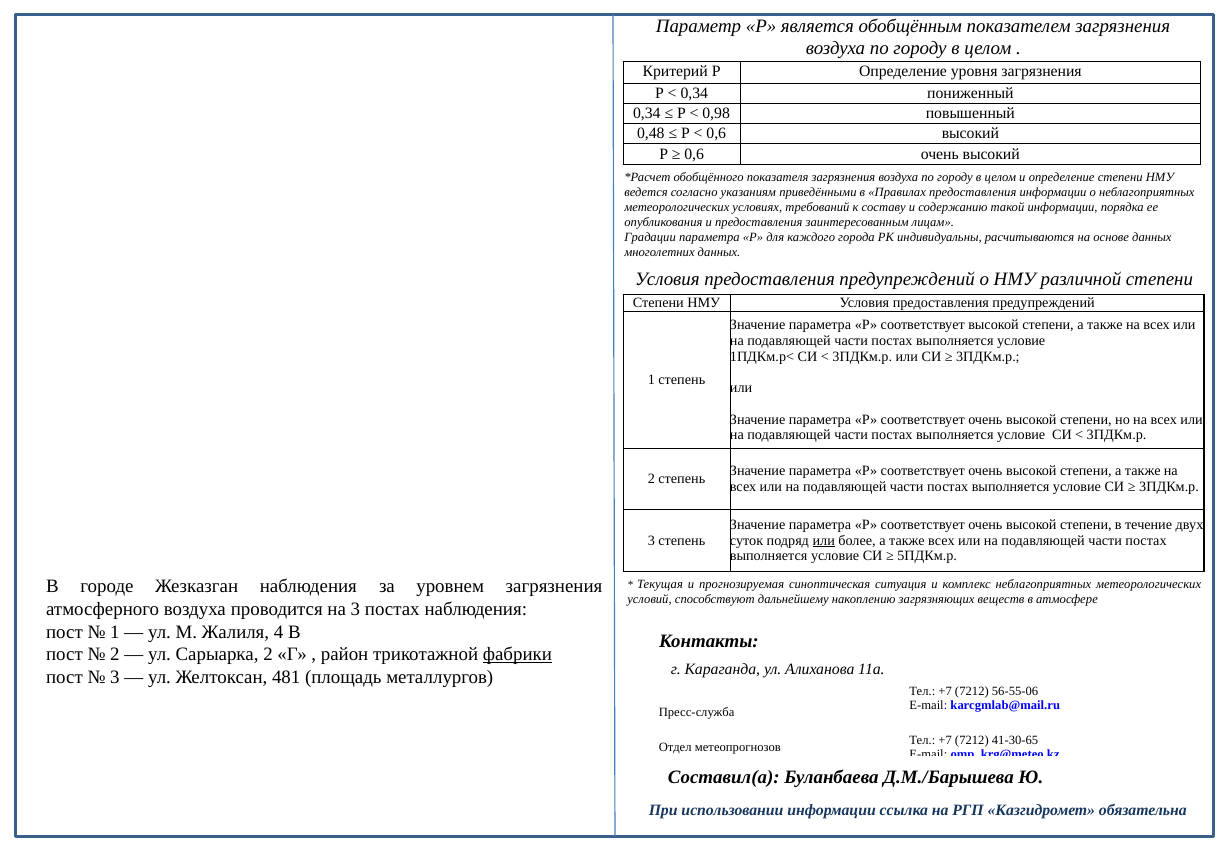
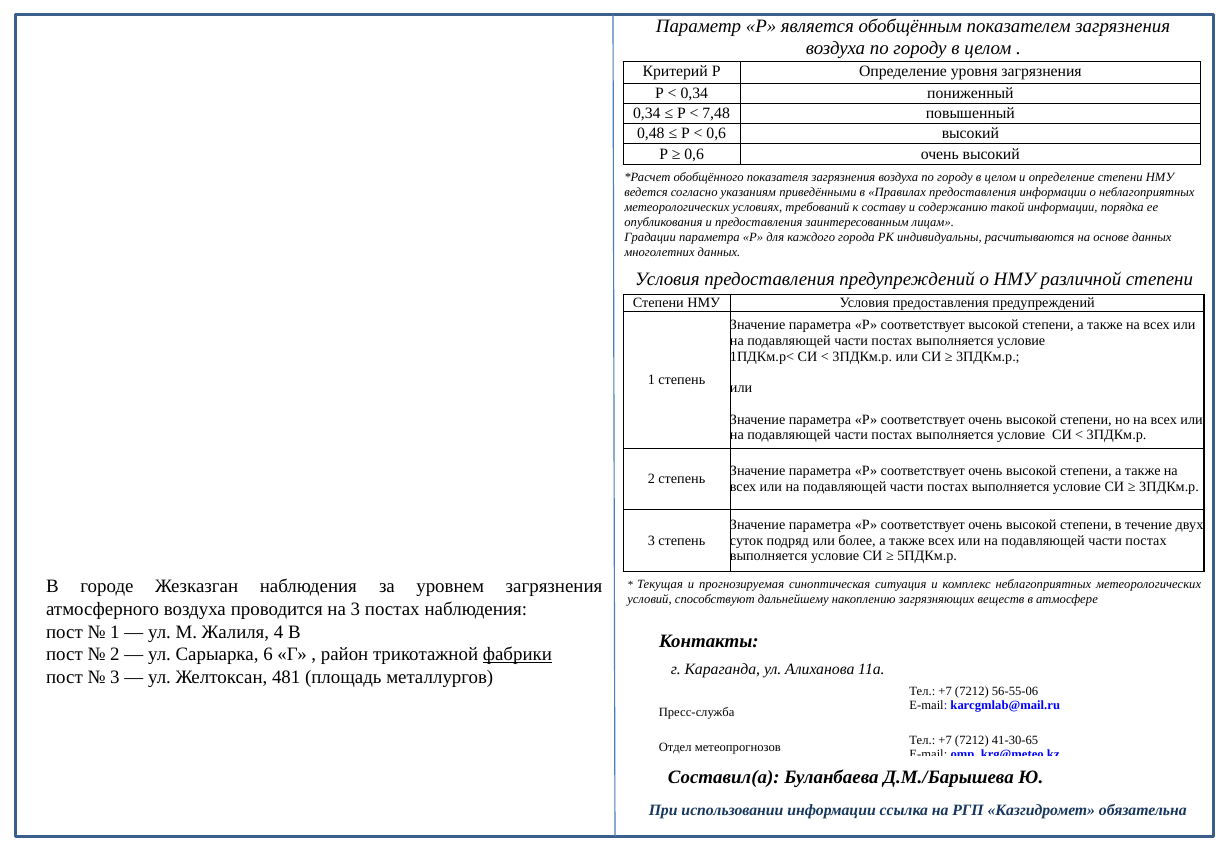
0,98: 0,98 -> 7,48
или at (824, 541) underline: present -> none
Сарыарка 2: 2 -> 6
